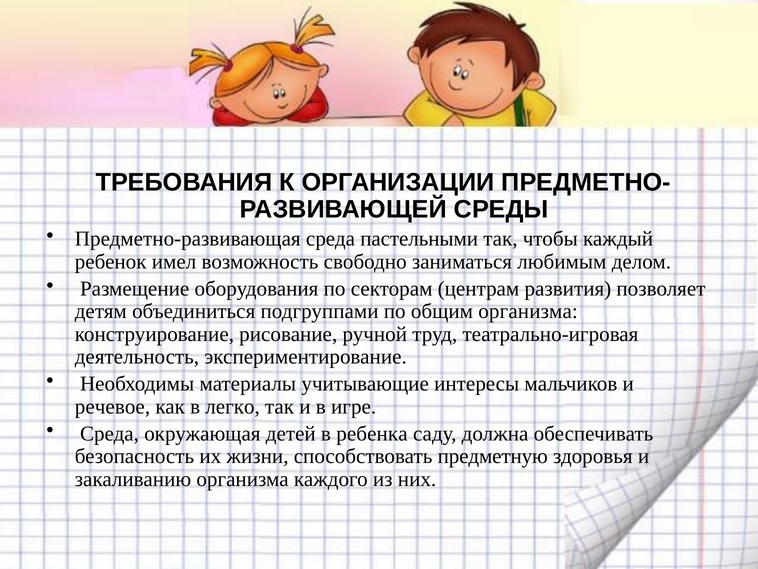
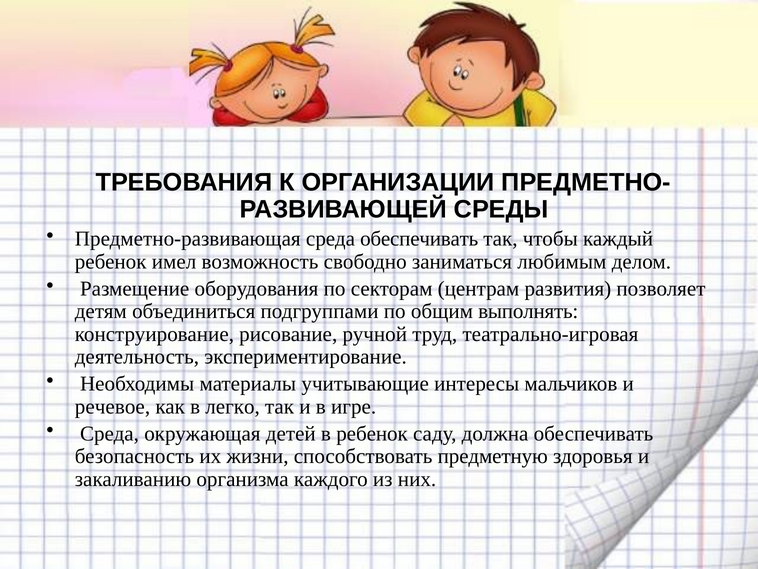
среда пастельными: пастельными -> обеспечивать
общим организма: организма -> выполнять
в ребенка: ребенка -> ребенок
